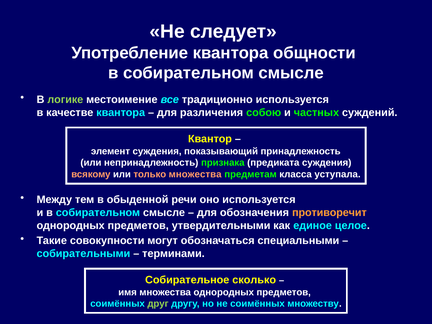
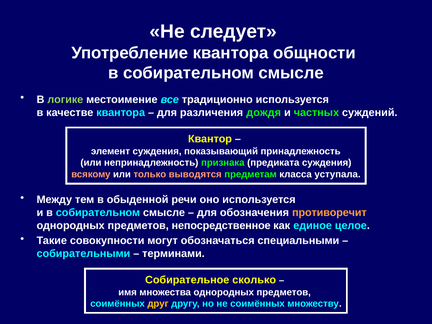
собою: собою -> дождя
только множества: множества -> выводятся
утвердительными: утвердительными -> непосредственное
друг colour: light green -> yellow
